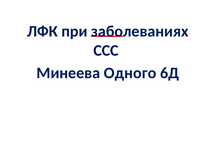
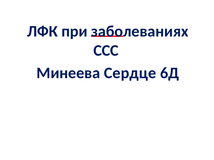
Одного: Одного -> Сердце
